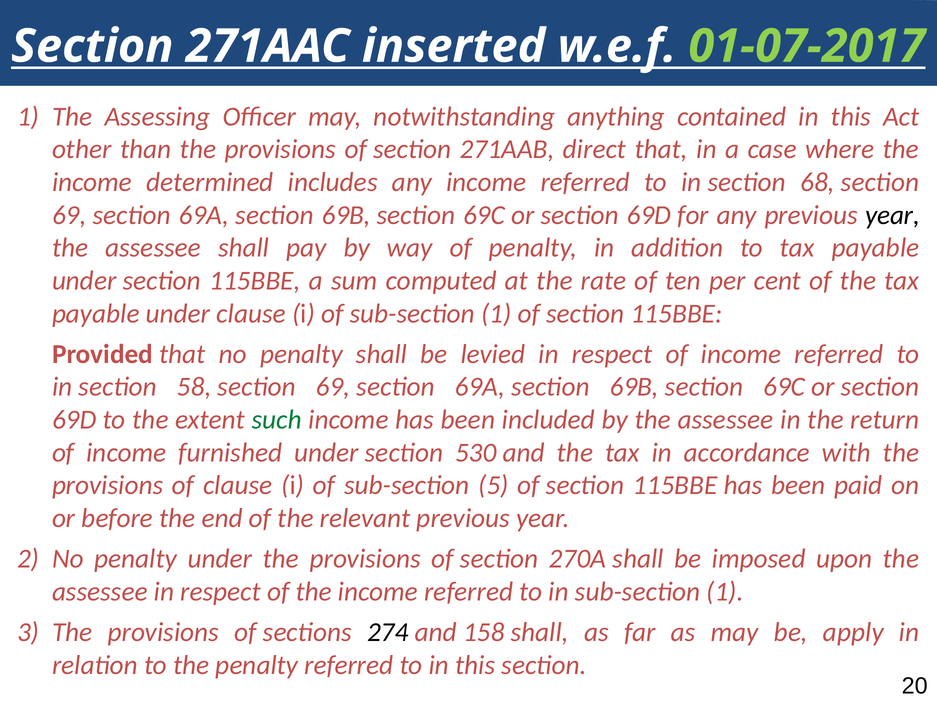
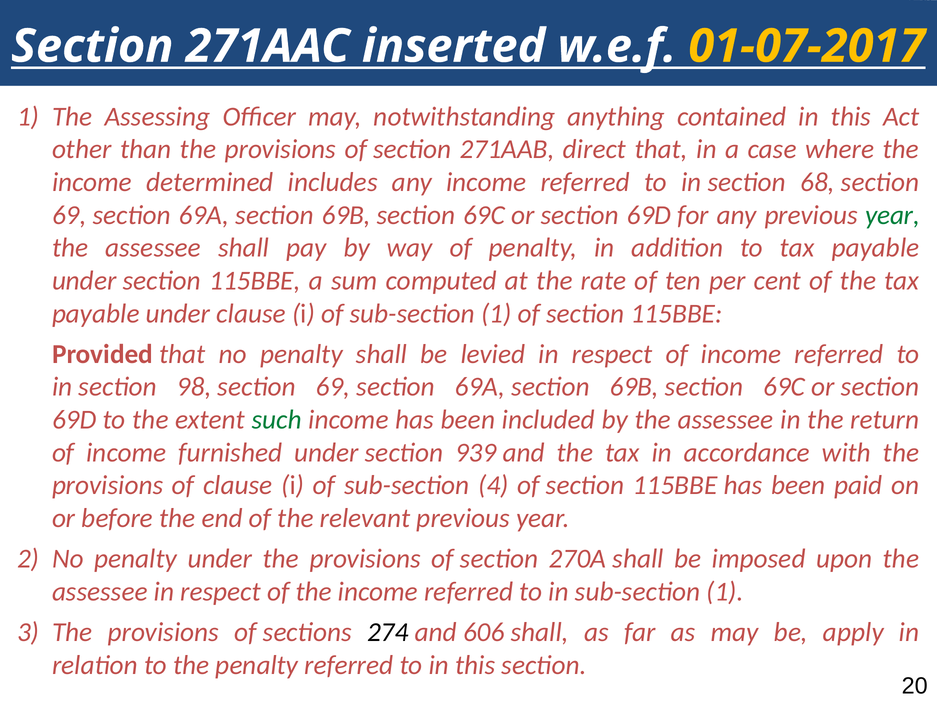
01-07-2017 colour: light green -> yellow
year at (893, 215) colour: black -> green
58: 58 -> 98
530: 530 -> 939
5: 5 -> 4
158: 158 -> 606
